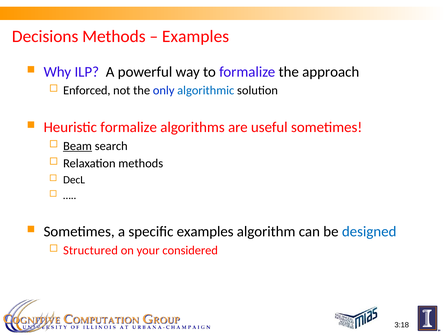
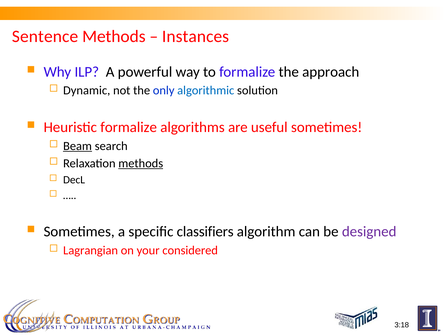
Decisions: Decisions -> Sentence
Examples at (196, 37): Examples -> Instances
Enforced: Enforced -> Dynamic
methods at (141, 164) underline: none -> present
specific examples: examples -> classifiers
designed colour: blue -> purple
Structured: Structured -> Lagrangian
